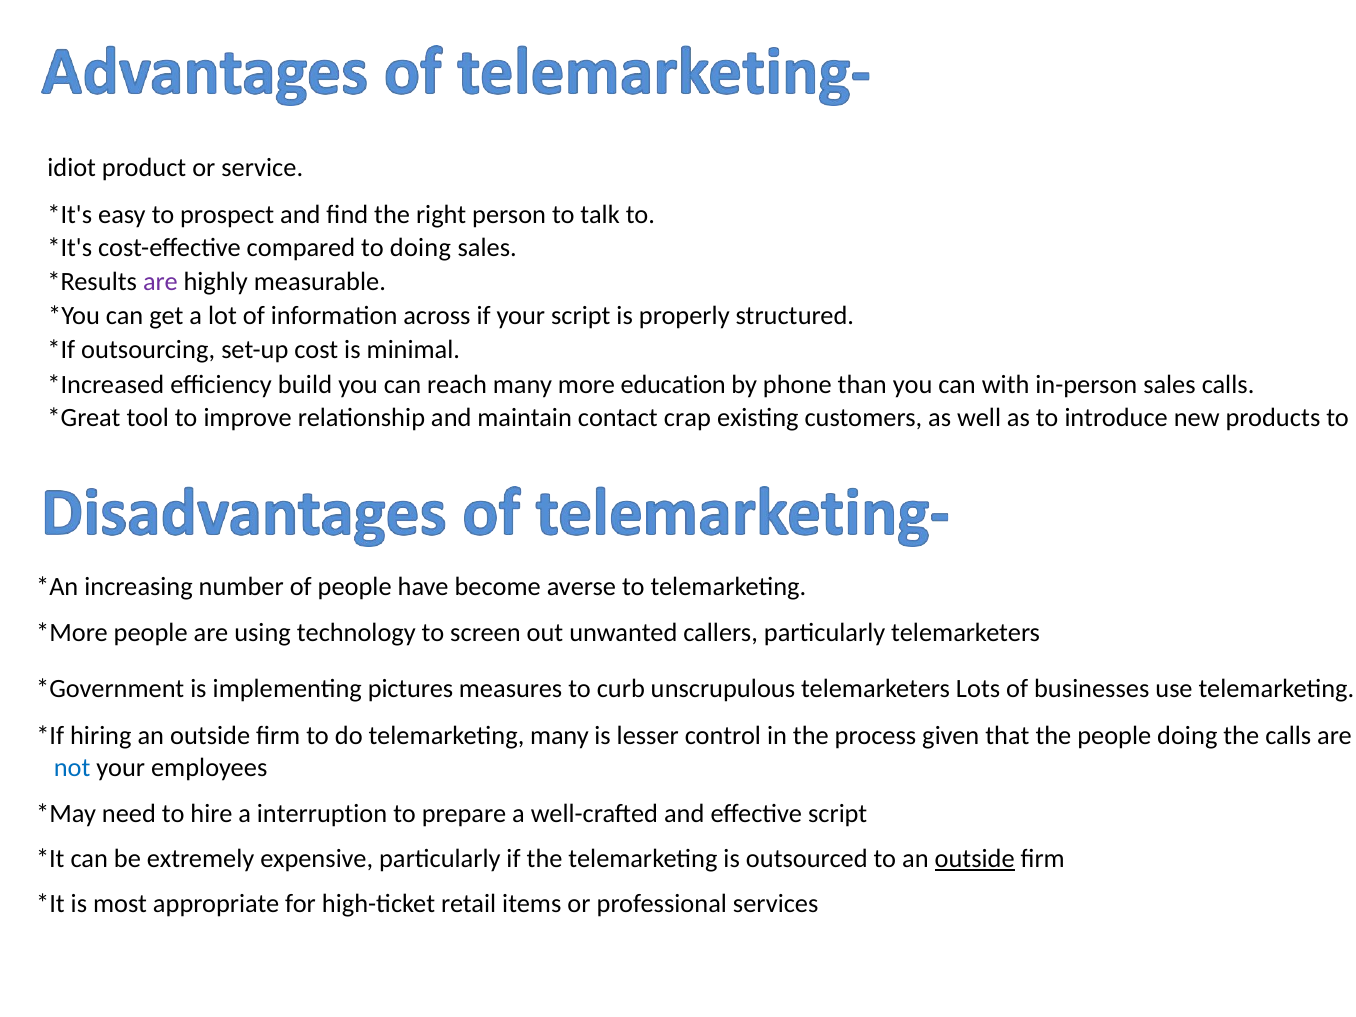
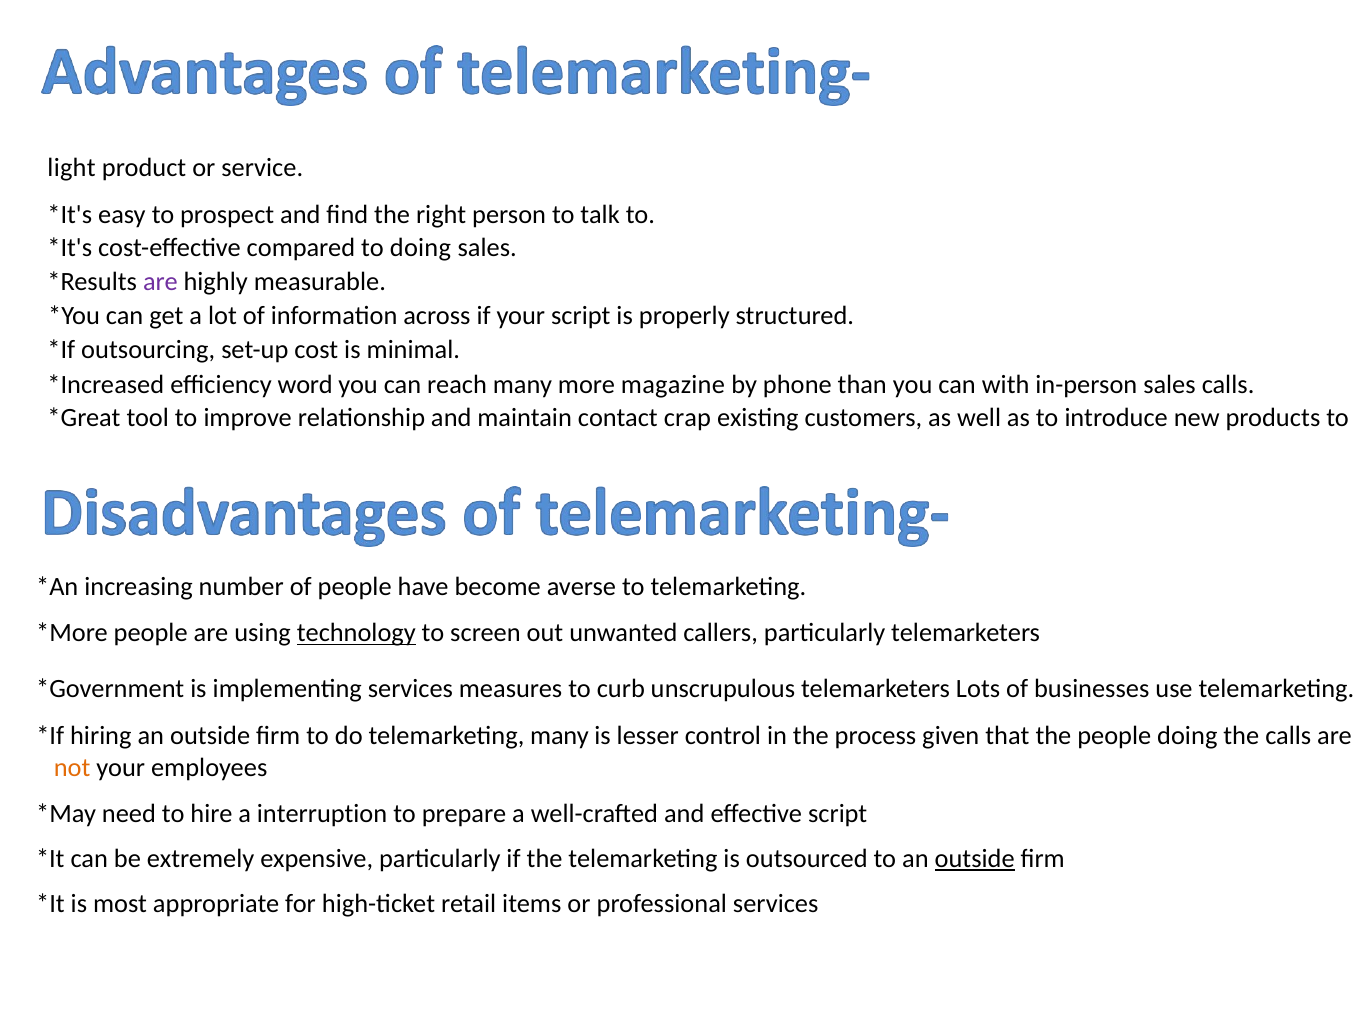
idiot: idiot -> light
build: build -> word
education: education -> magazine
technology underline: none -> present
implementing pictures: pictures -> services
not colour: blue -> orange
